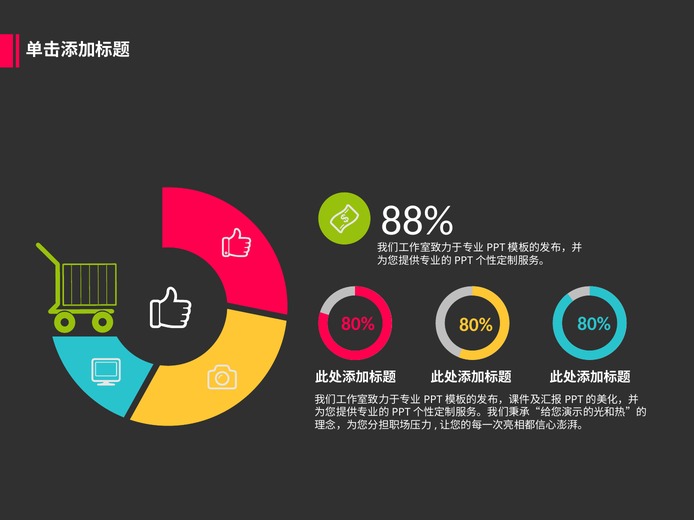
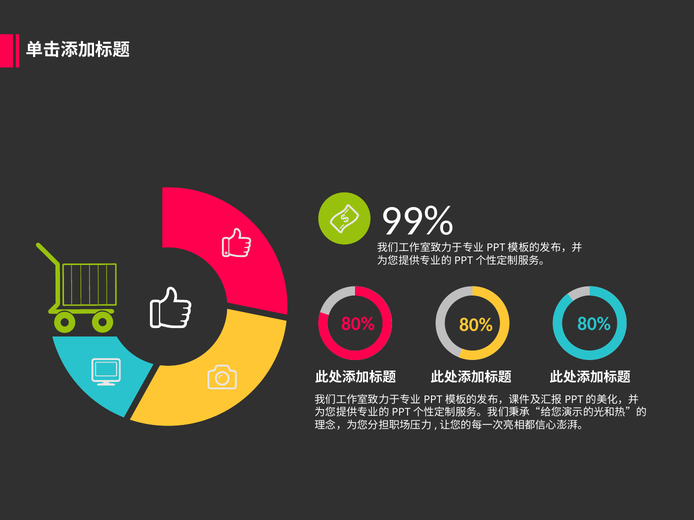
88%: 88% -> 99%
